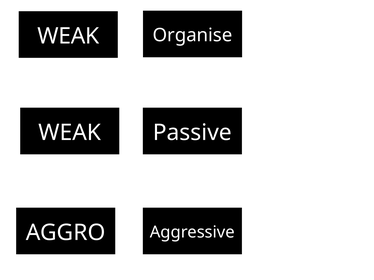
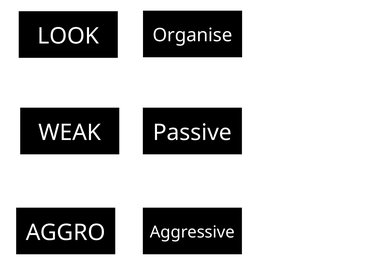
WEAK at (68, 36): WEAK -> LOOK
